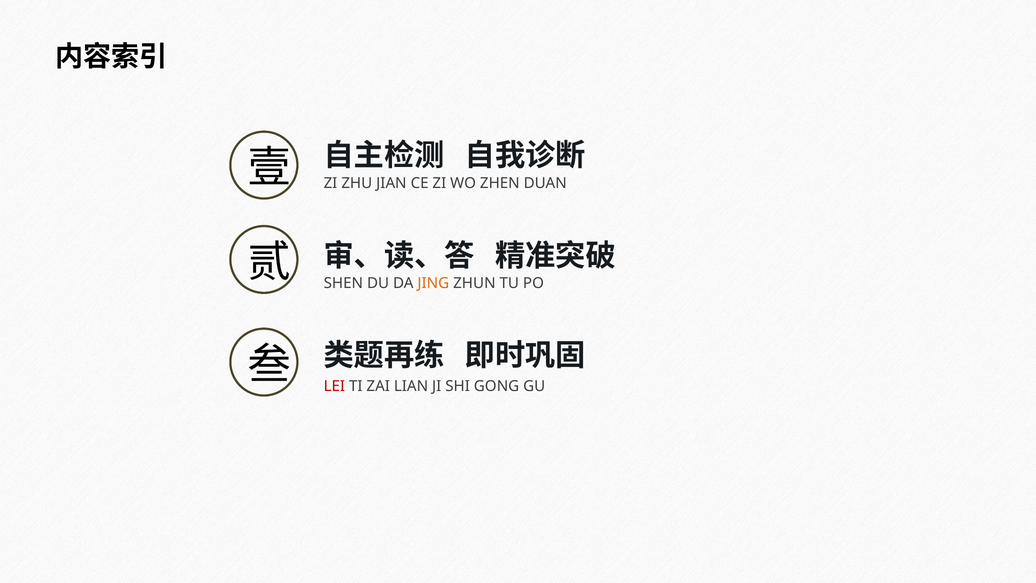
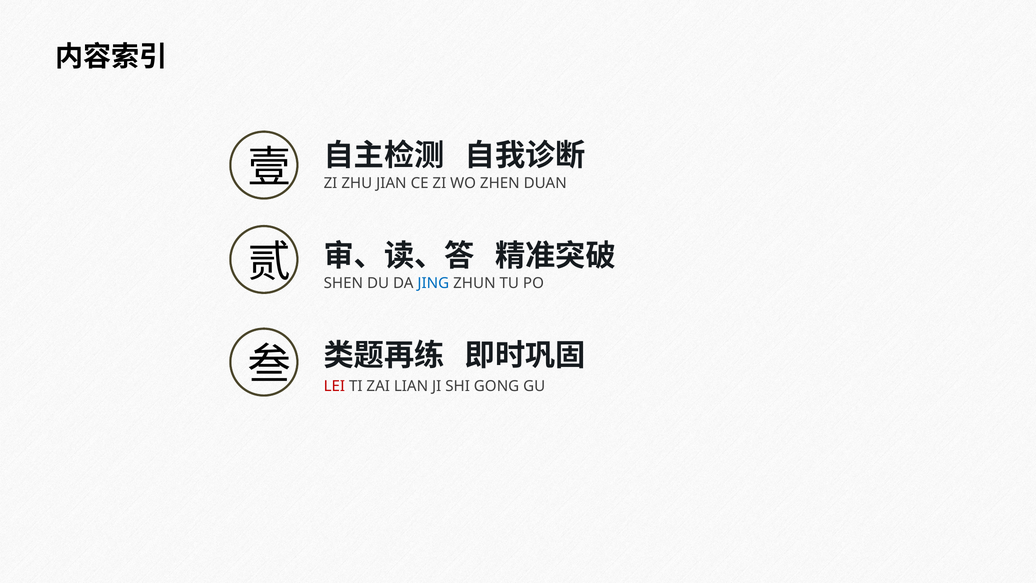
JING colour: orange -> blue
